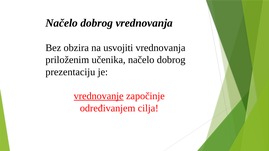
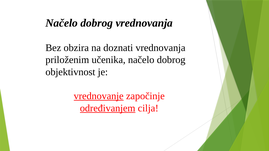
usvojiti: usvojiti -> doznati
prezentaciju: prezentaciju -> objektivnost
određivanjem underline: none -> present
